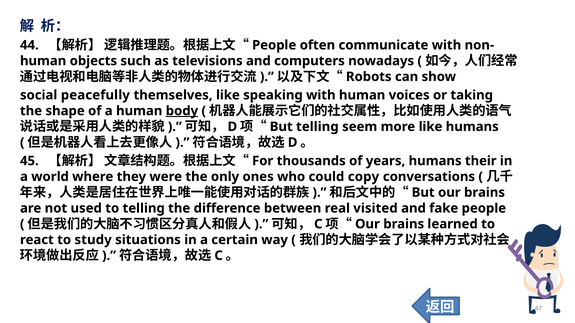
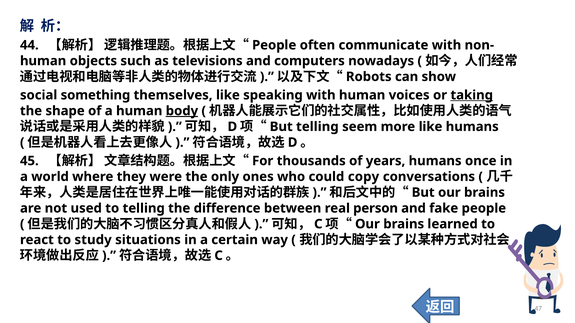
peacefully: peacefully -> something
taking underline: none -> present
their: their -> once
visited: visited -> person
